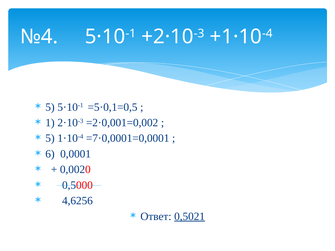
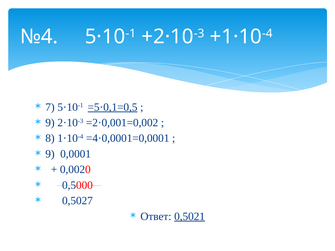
5 at (50, 107): 5 -> 7
=5·0,1=0,5 underline: none -> present
1 at (50, 123): 1 -> 9
5 at (50, 138): 5 -> 8
=7·0,0001=0,0001: =7·0,0001=0,0001 -> =4·0,0001=0,0001
6 at (50, 154): 6 -> 9
4,6256: 4,6256 -> 0,5027
